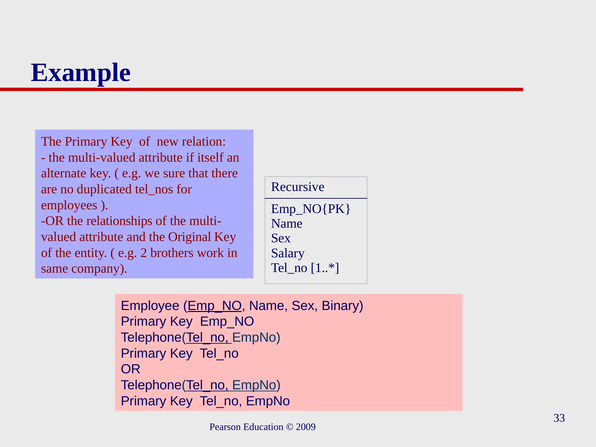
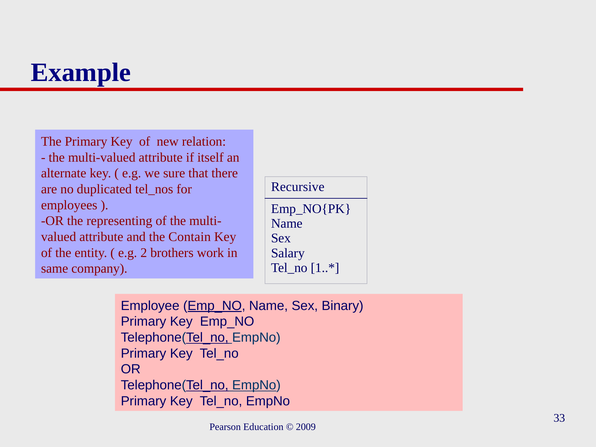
relationships: relationships -> representing
Original: Original -> Contain
